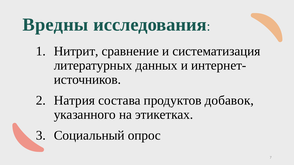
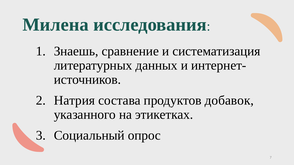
Вредны: Вредны -> Милена
Нитрит: Нитрит -> Знаешь
